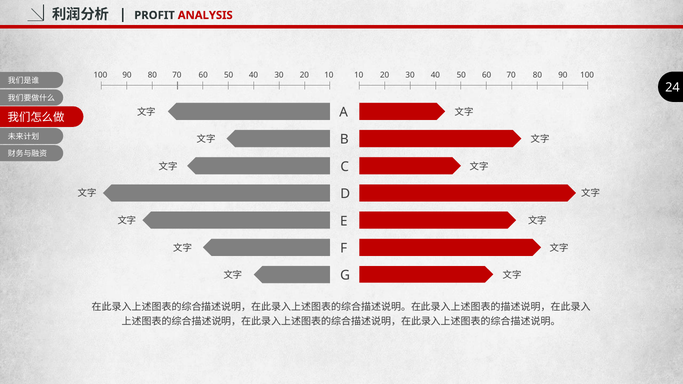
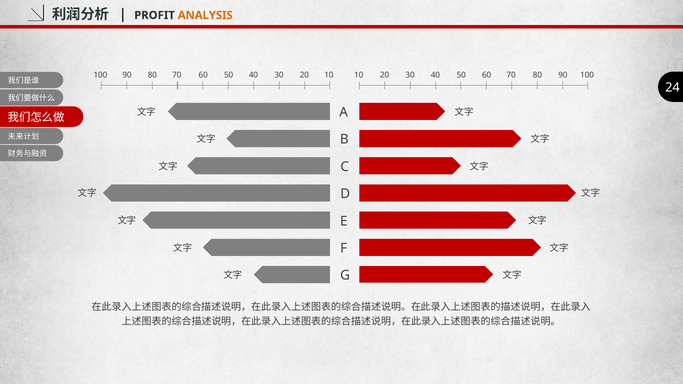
ANALYSIS colour: red -> orange
